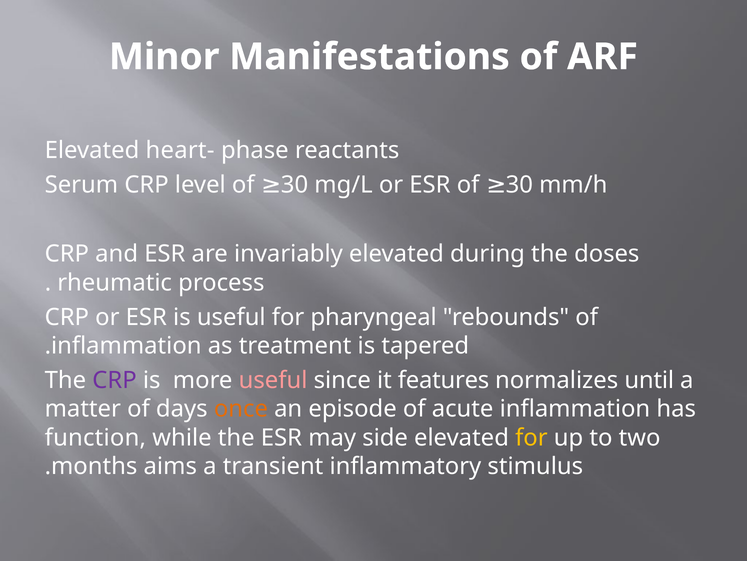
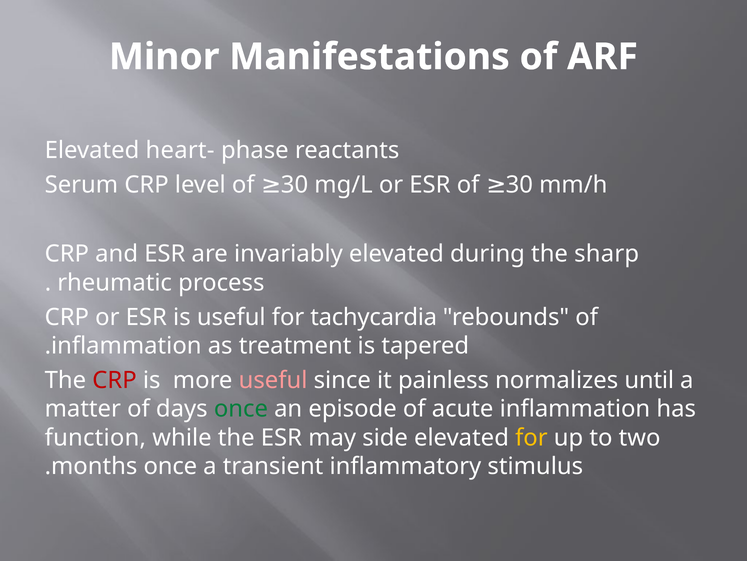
doses: doses -> sharp
pharyngeal: pharyngeal -> tachycardia
CRP at (115, 380) colour: purple -> red
features: features -> painless
once at (241, 408) colour: orange -> green
months aims: aims -> once
